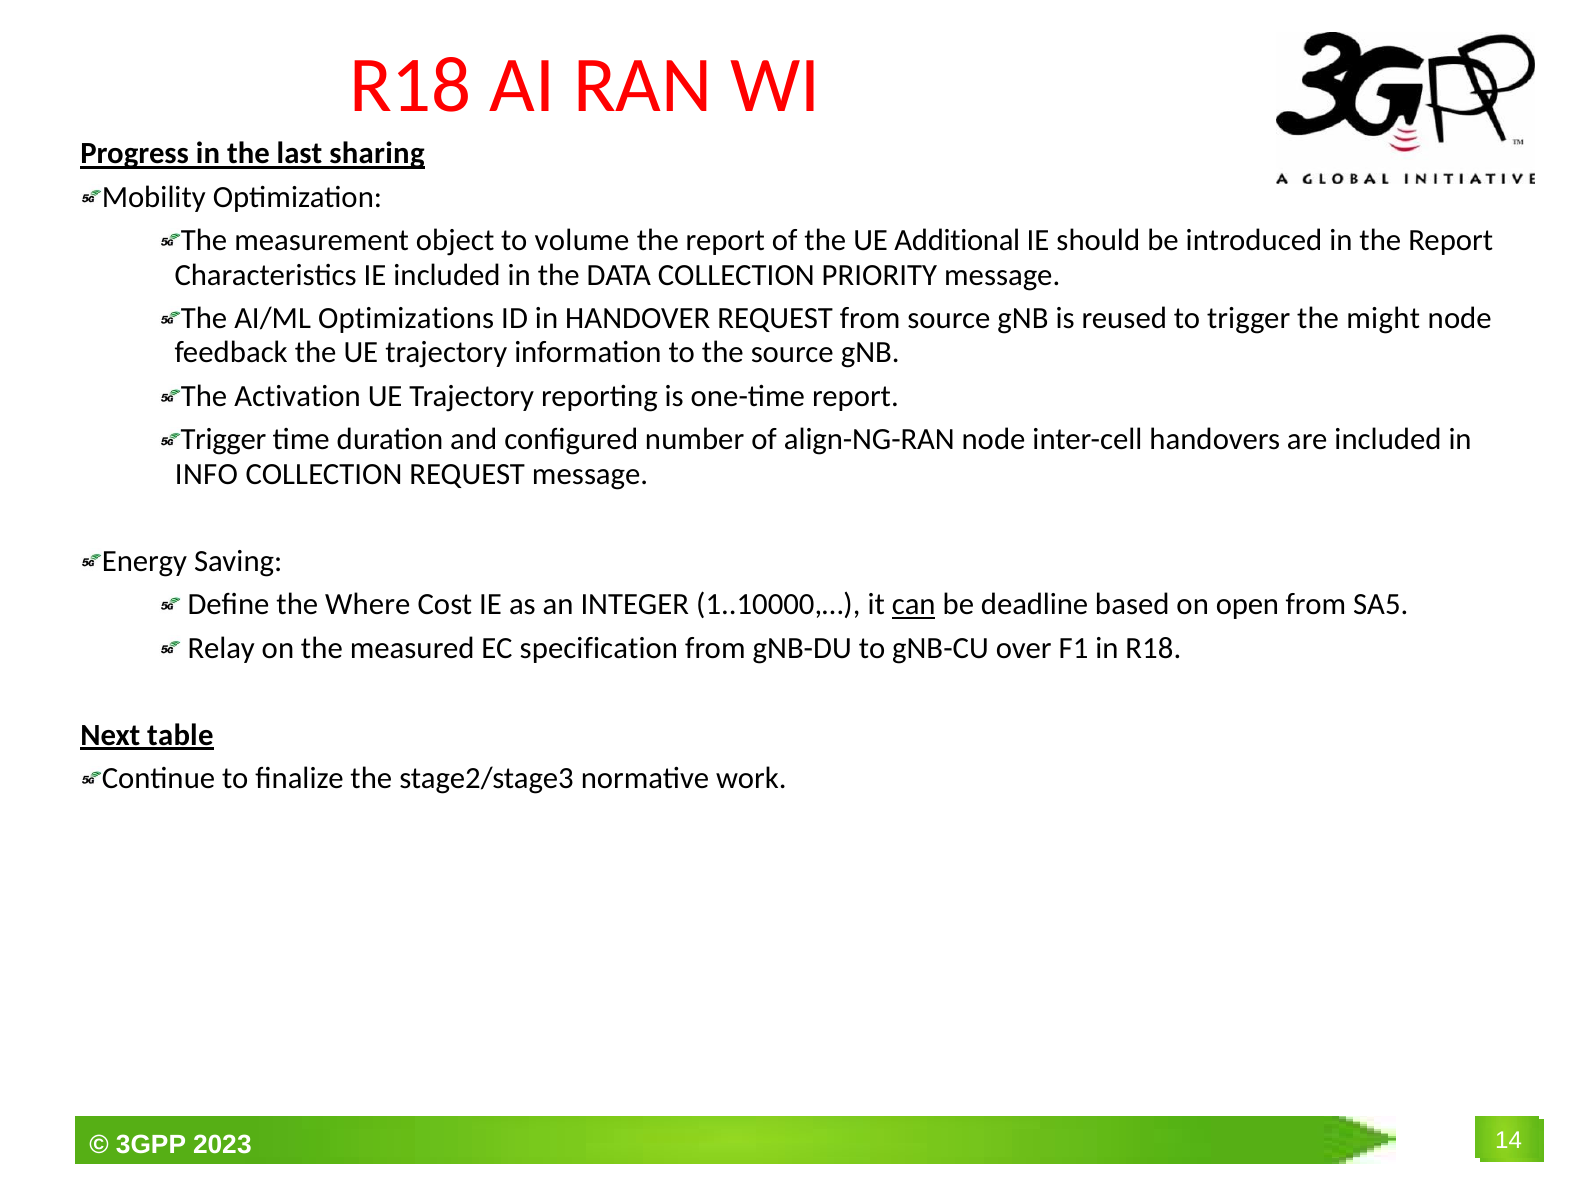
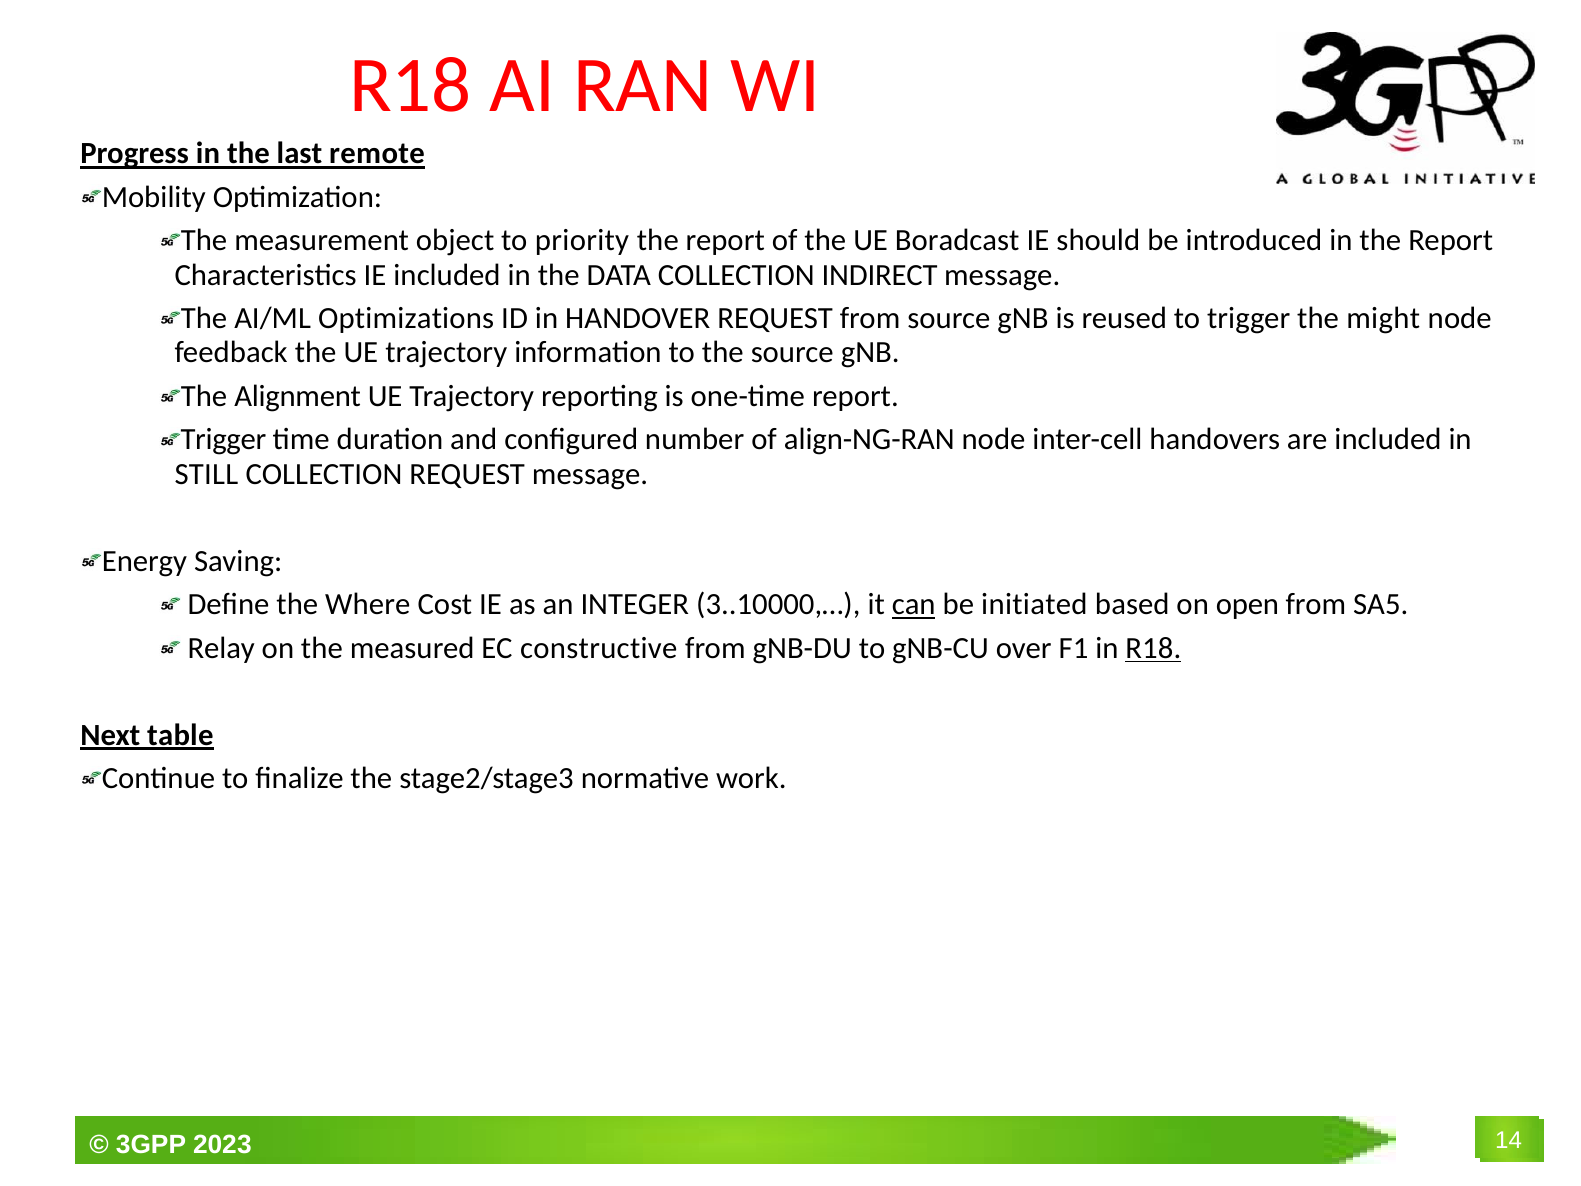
sharing: sharing -> remote
volume: volume -> priority
Additional: Additional -> Boradcast
PRIORITY: PRIORITY -> INDIRECT
Activation: Activation -> Alignment
INFO: INFO -> STILL
1..10000,…: 1..10000,… -> 3..10000,…
deadline: deadline -> initiated
specification: specification -> constructive
R18 at (1153, 648) underline: none -> present
